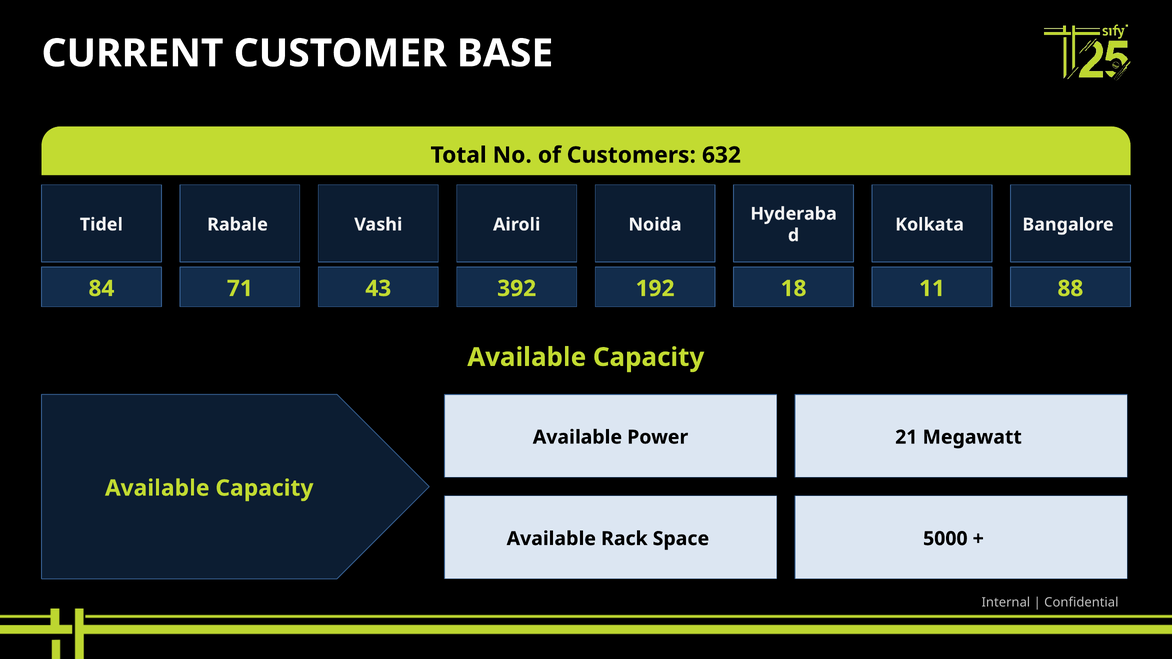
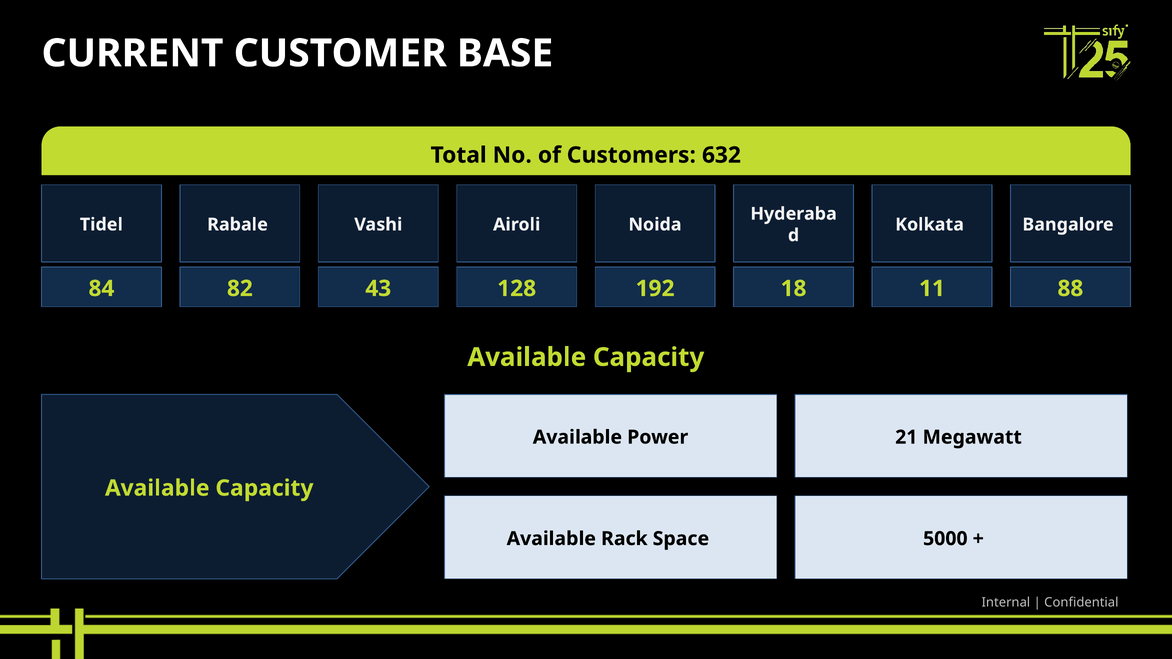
71: 71 -> 82
392: 392 -> 128
